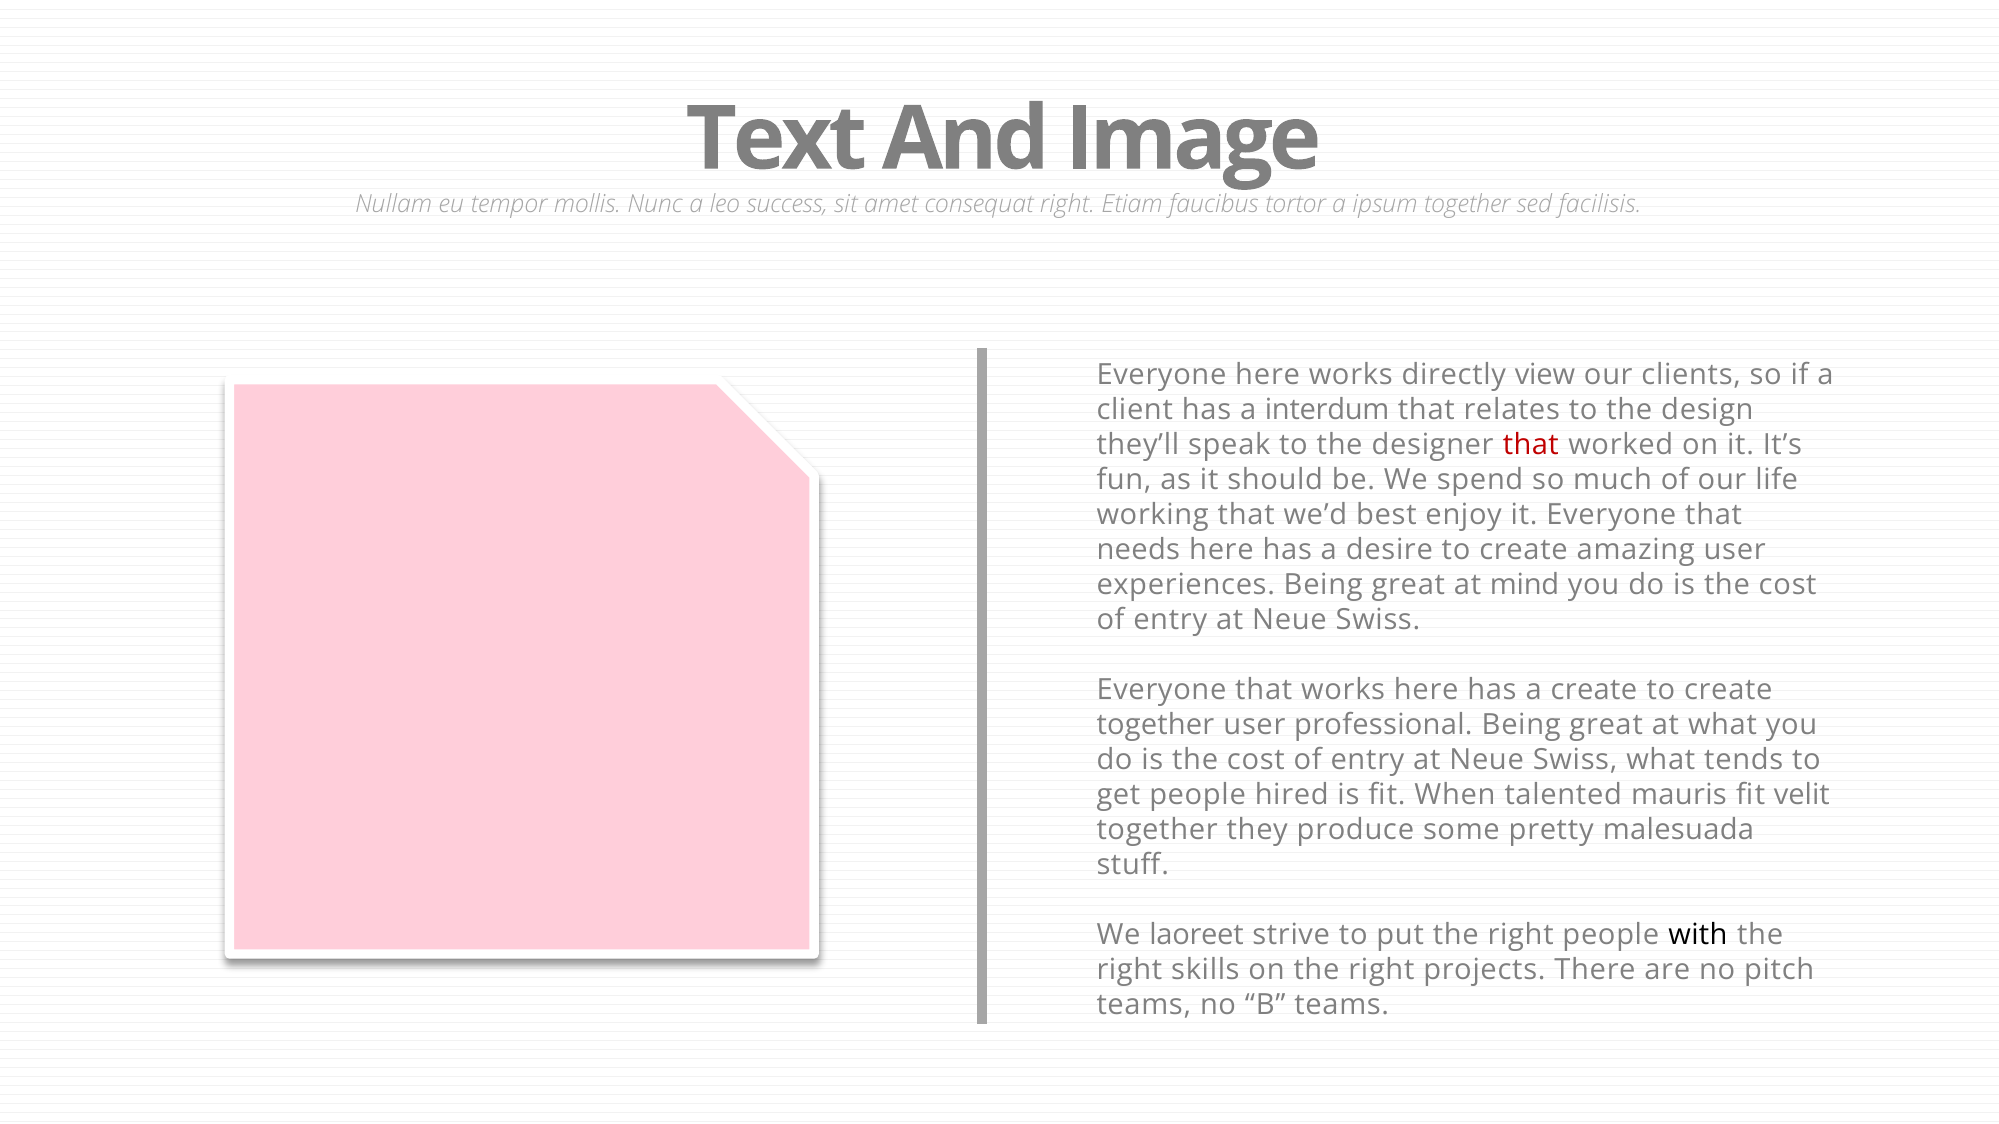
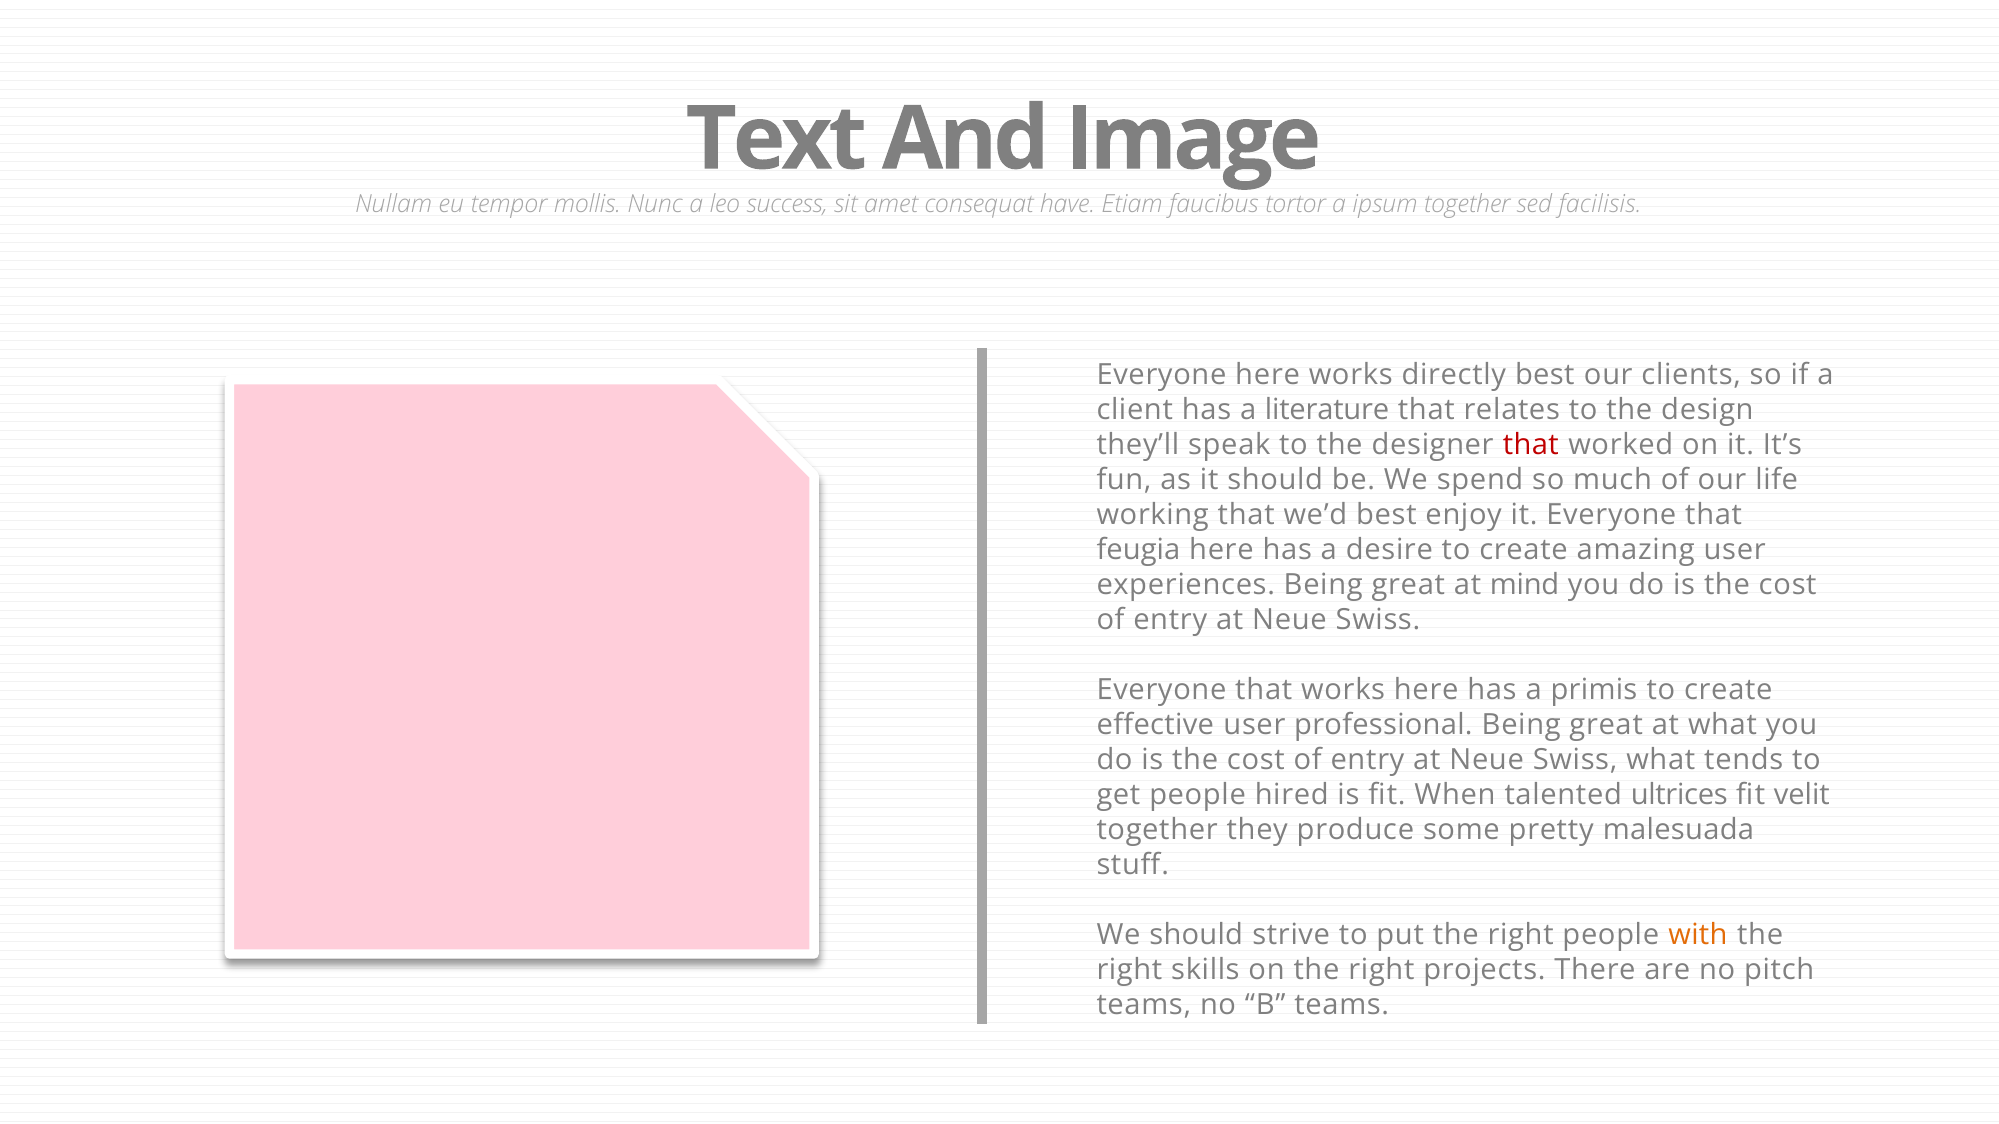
consequat right: right -> have
directly view: view -> best
interdum: interdum -> literature
needs: needs -> feugia
a create: create -> primis
together at (1155, 725): together -> effective
mauris: mauris -> ultrices
We laoreet: laoreet -> should
with colour: black -> orange
